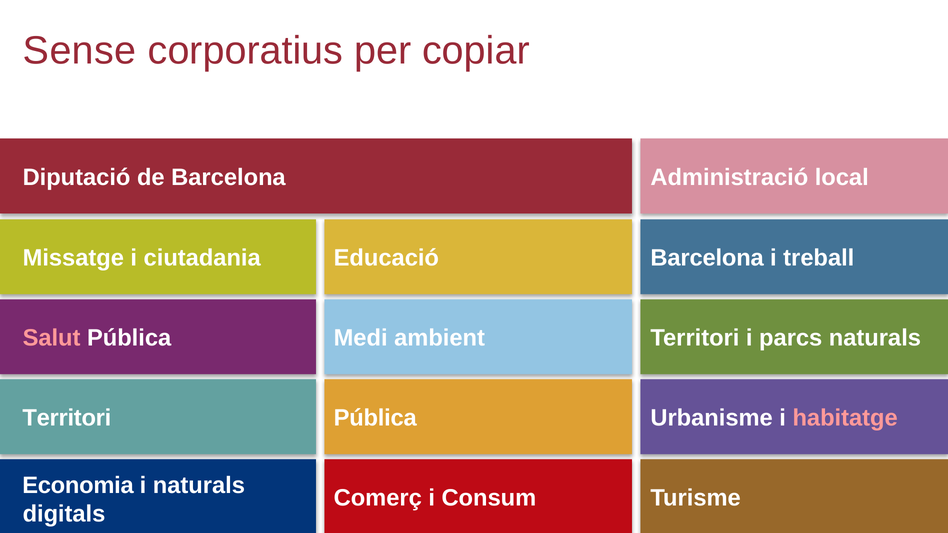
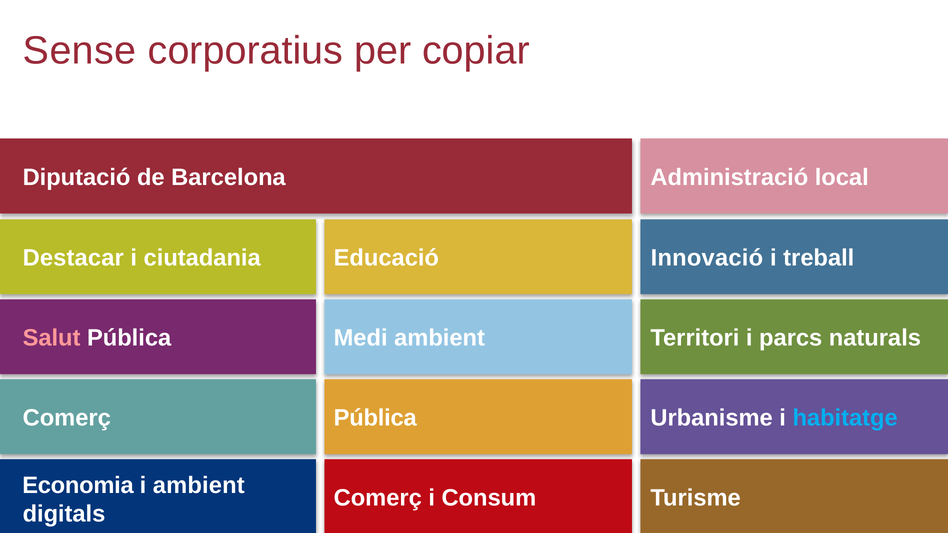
Missatge: Missatge -> Destacar
Barcelona at (707, 258): Barcelona -> Innovació
Territori at (67, 418): Territori -> Comerç
habitatge colour: pink -> light blue
i naturals: naturals -> ambient
